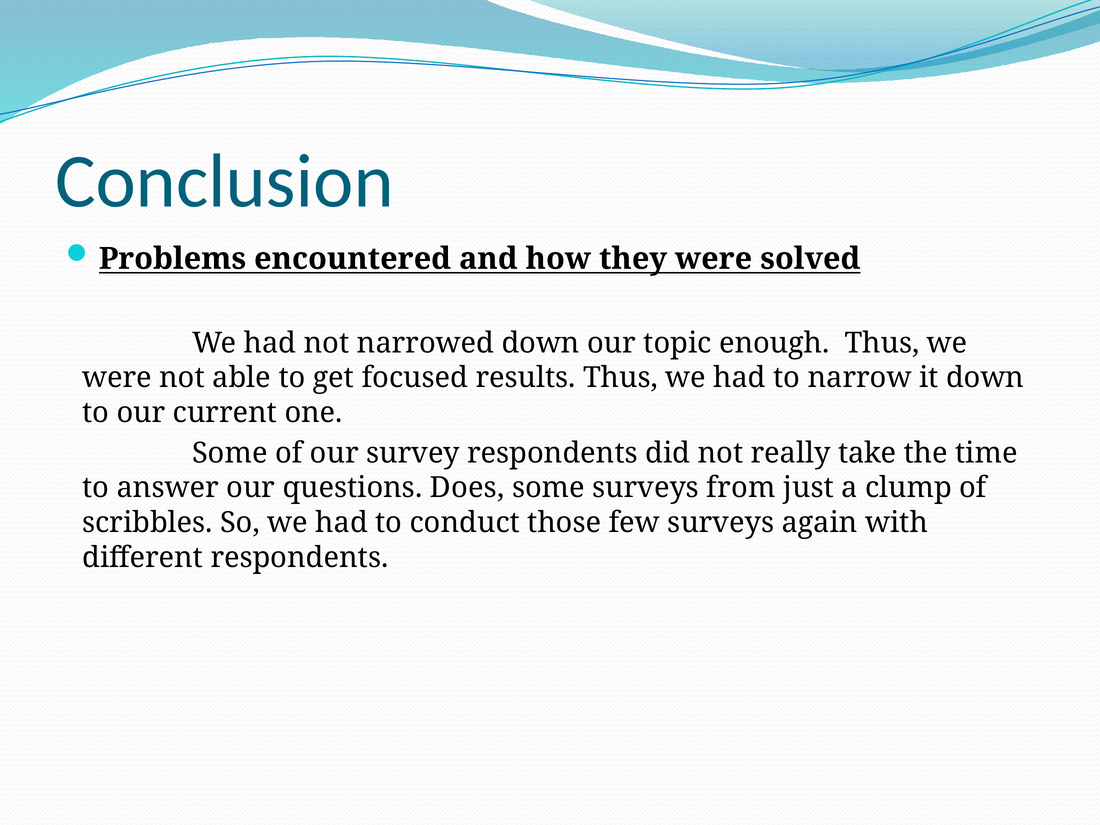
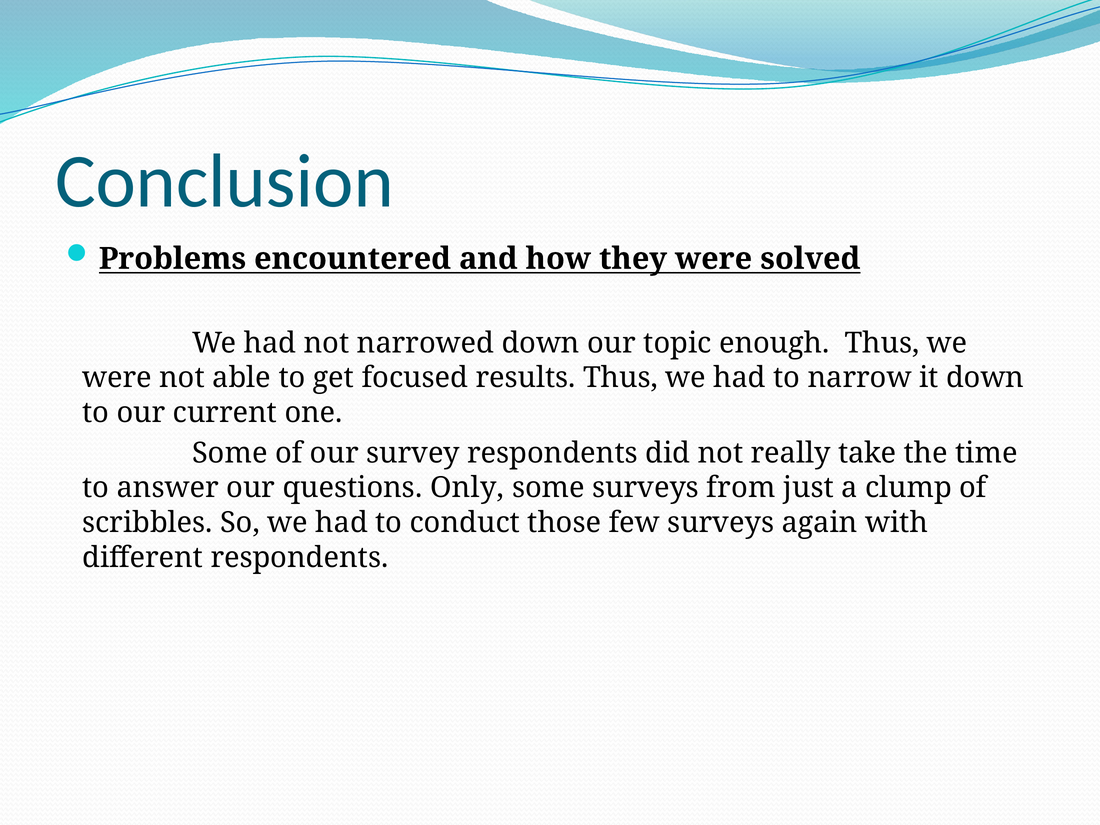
Does: Does -> Only
